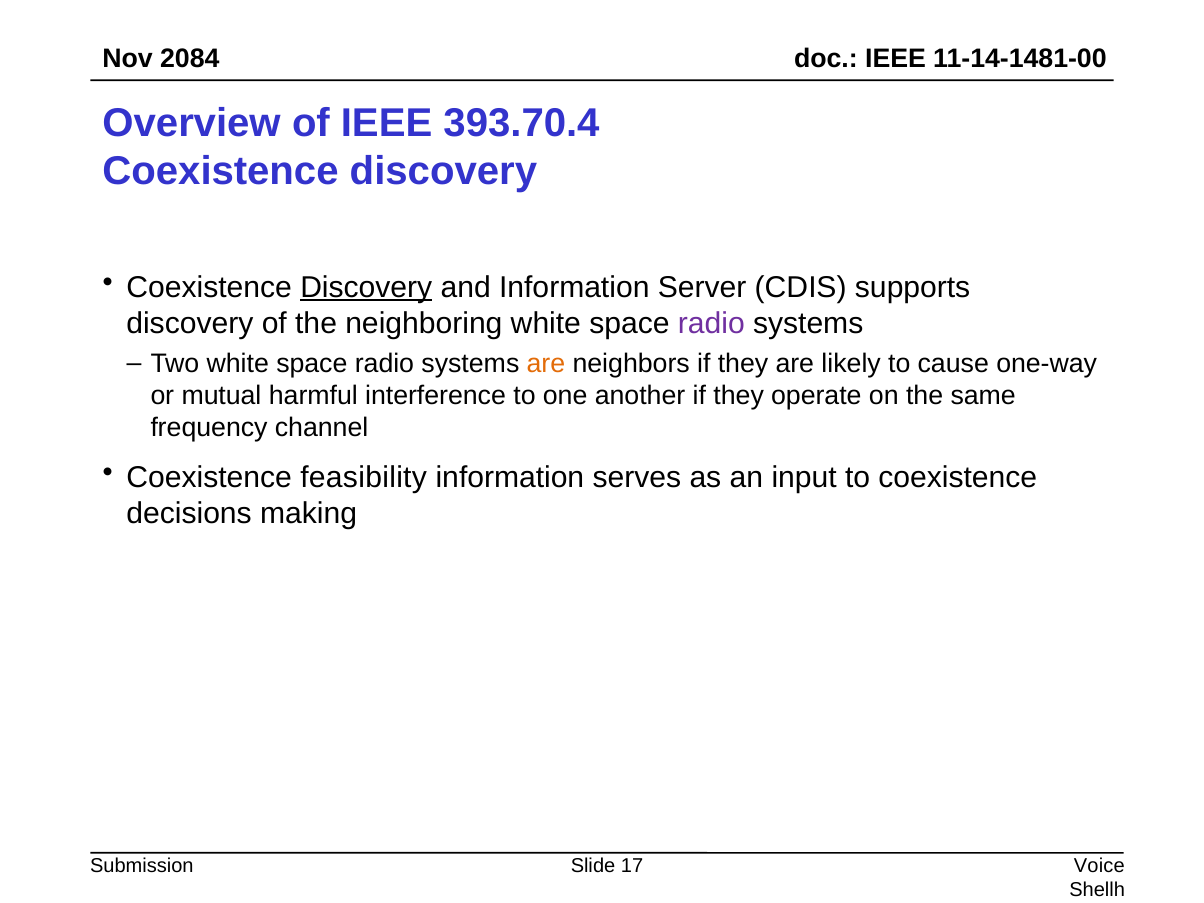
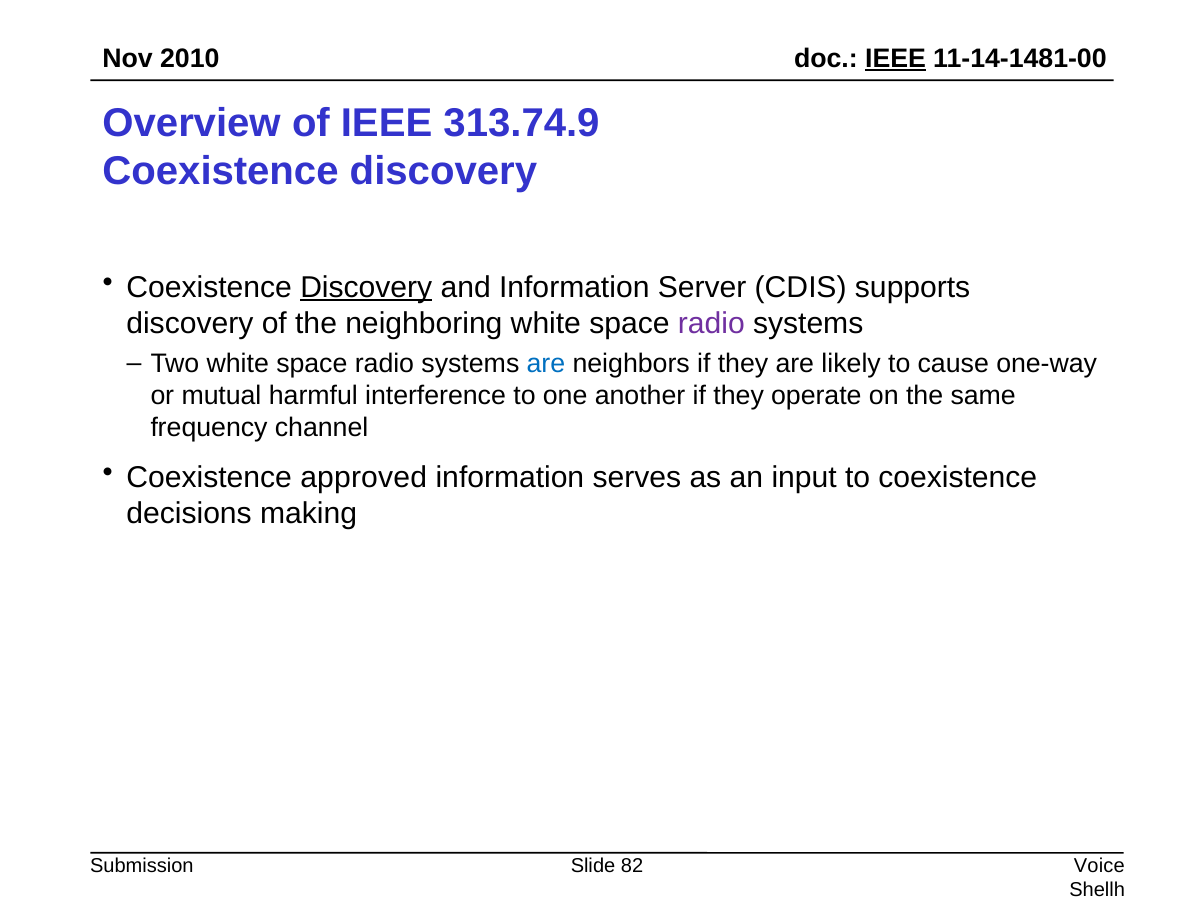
2084: 2084 -> 2010
IEEE at (896, 58) underline: none -> present
393.70.4: 393.70.4 -> 313.74.9
are at (546, 364) colour: orange -> blue
feasibility: feasibility -> approved
17: 17 -> 82
